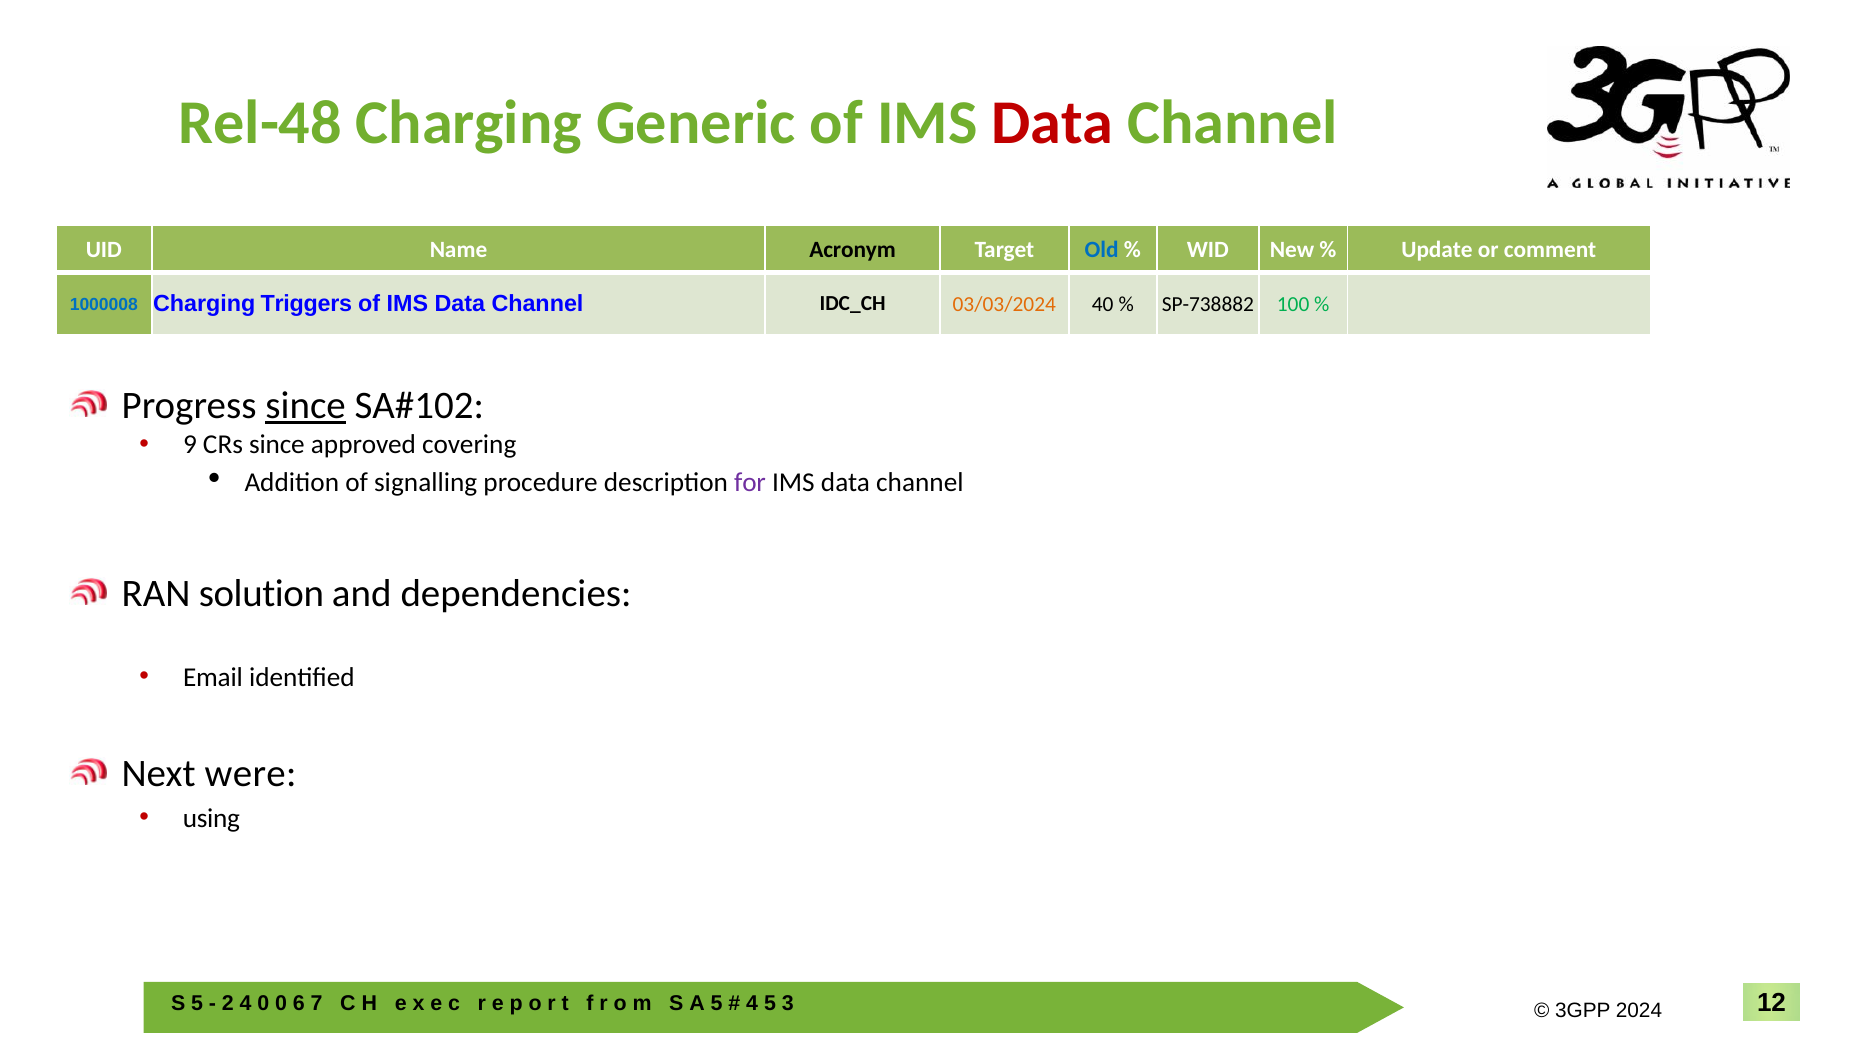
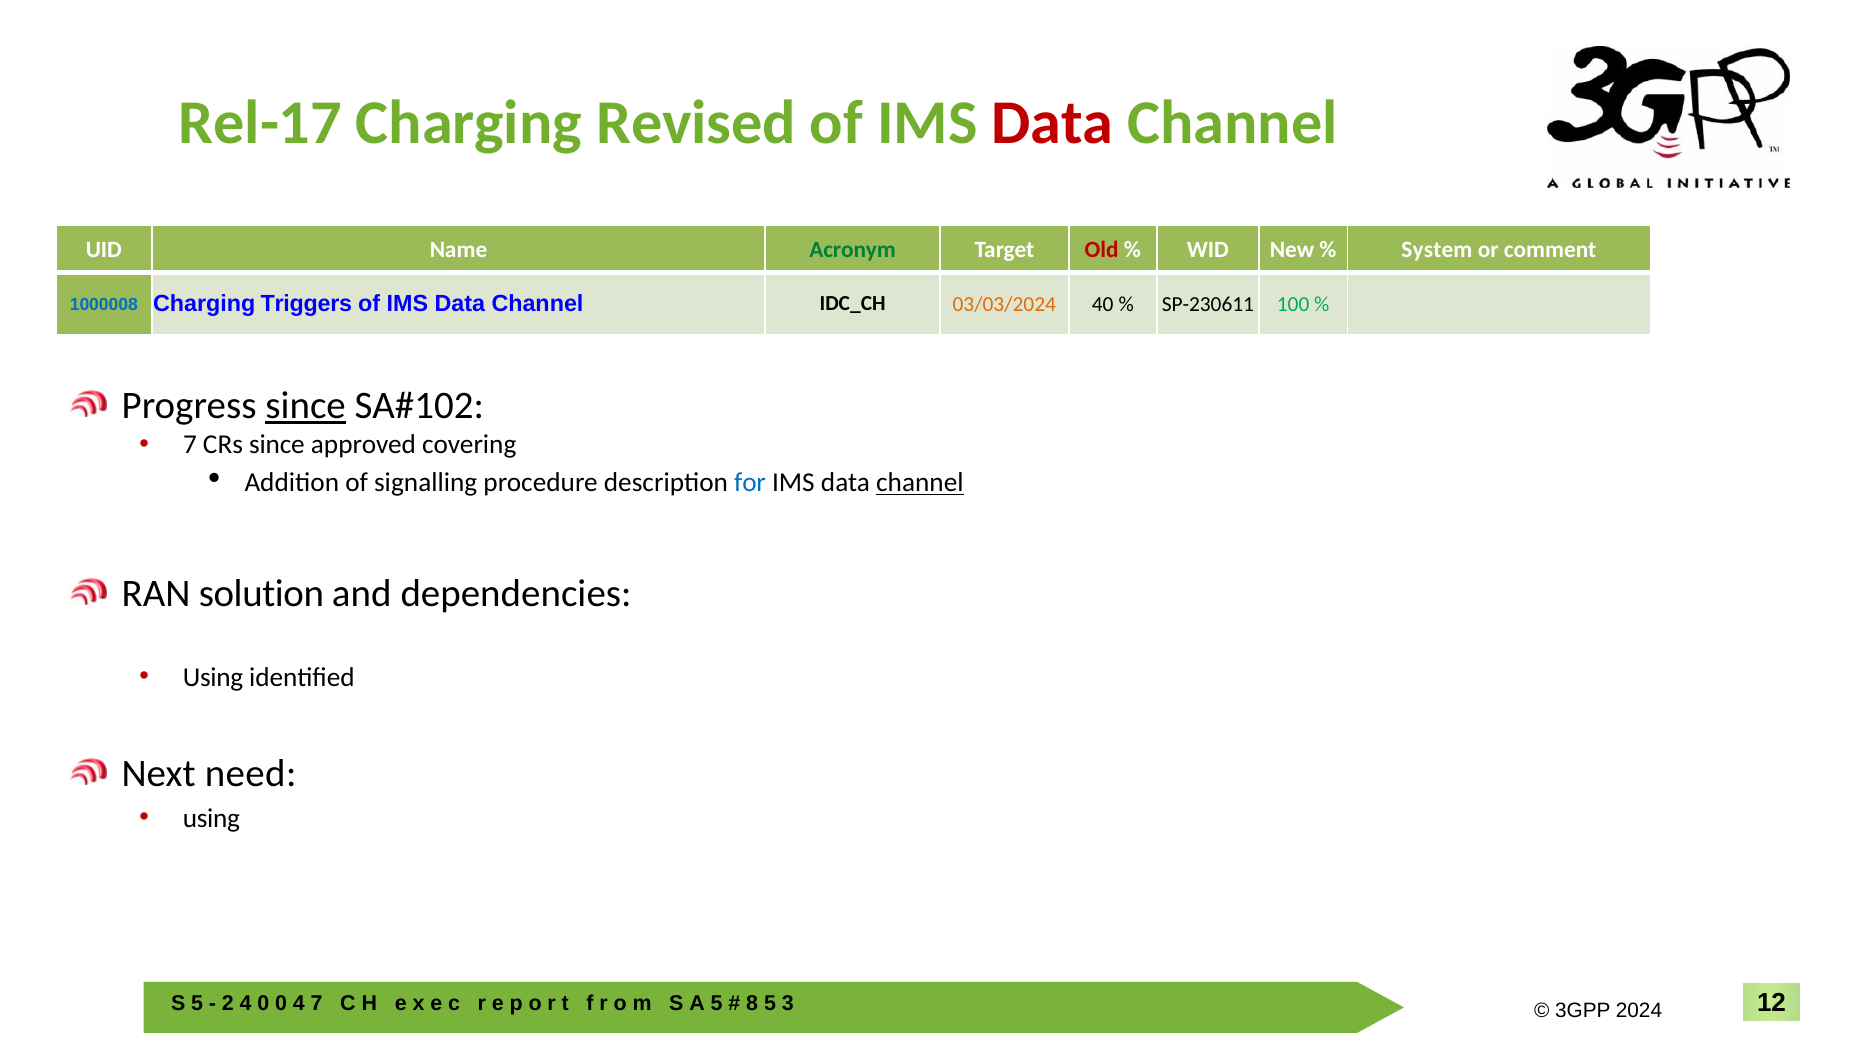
Rel-48: Rel-48 -> Rel-17
Generic: Generic -> Revised
Acronym colour: black -> green
Old colour: blue -> red
Update: Update -> System
SP-738882: SP-738882 -> SP-230611
9 at (190, 445): 9 -> 7
for colour: purple -> blue
channel at (920, 483) underline: none -> present
Email at (213, 678): Email -> Using
were: were -> need
6 at (299, 1004): 6 -> 4
4 at (752, 1004): 4 -> 8
